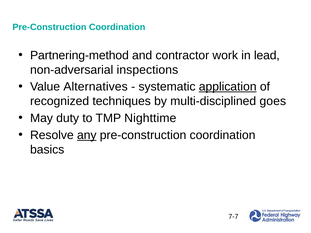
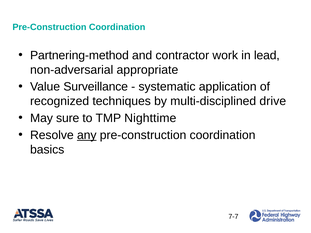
inspections: inspections -> appropriate
Alternatives: Alternatives -> Surveillance
application underline: present -> none
goes: goes -> drive
duty: duty -> sure
